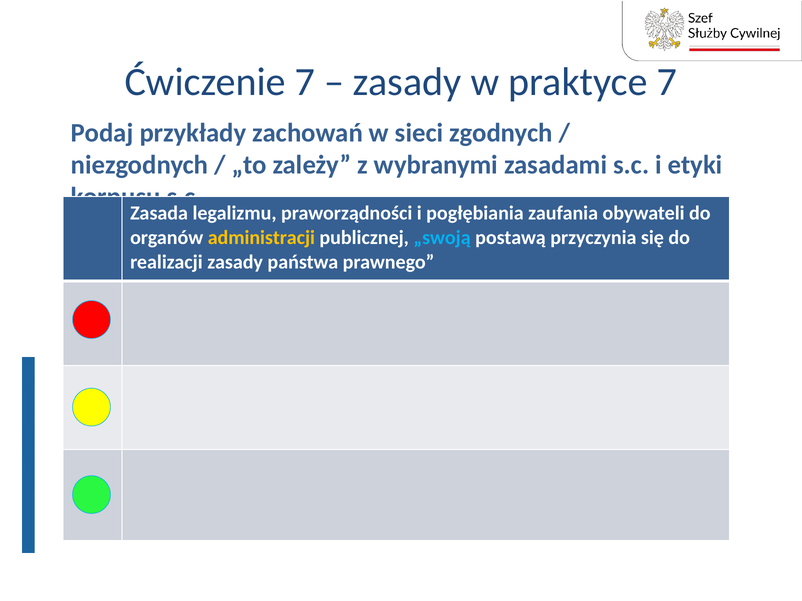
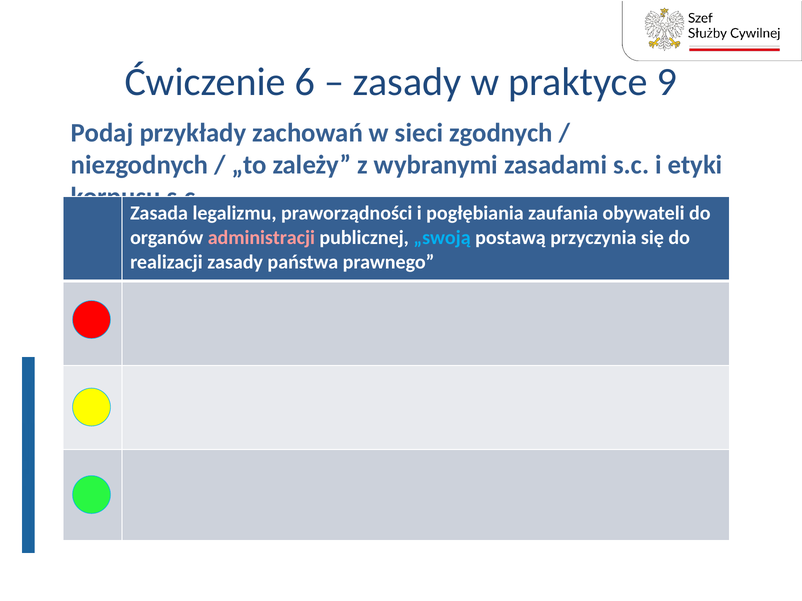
Ćwiczenie 7: 7 -> 6
praktyce 7: 7 -> 9
administracji colour: yellow -> pink
